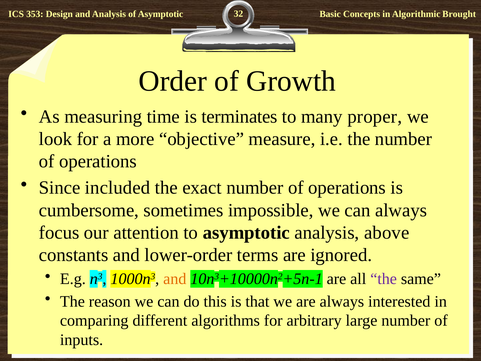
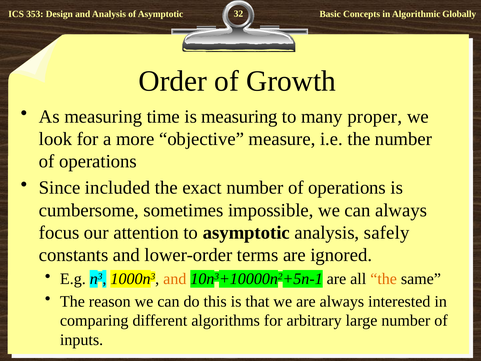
Brought: Brought -> Globally
is terminates: terminates -> measuring
above: above -> safely
the at (384, 279) colour: purple -> orange
